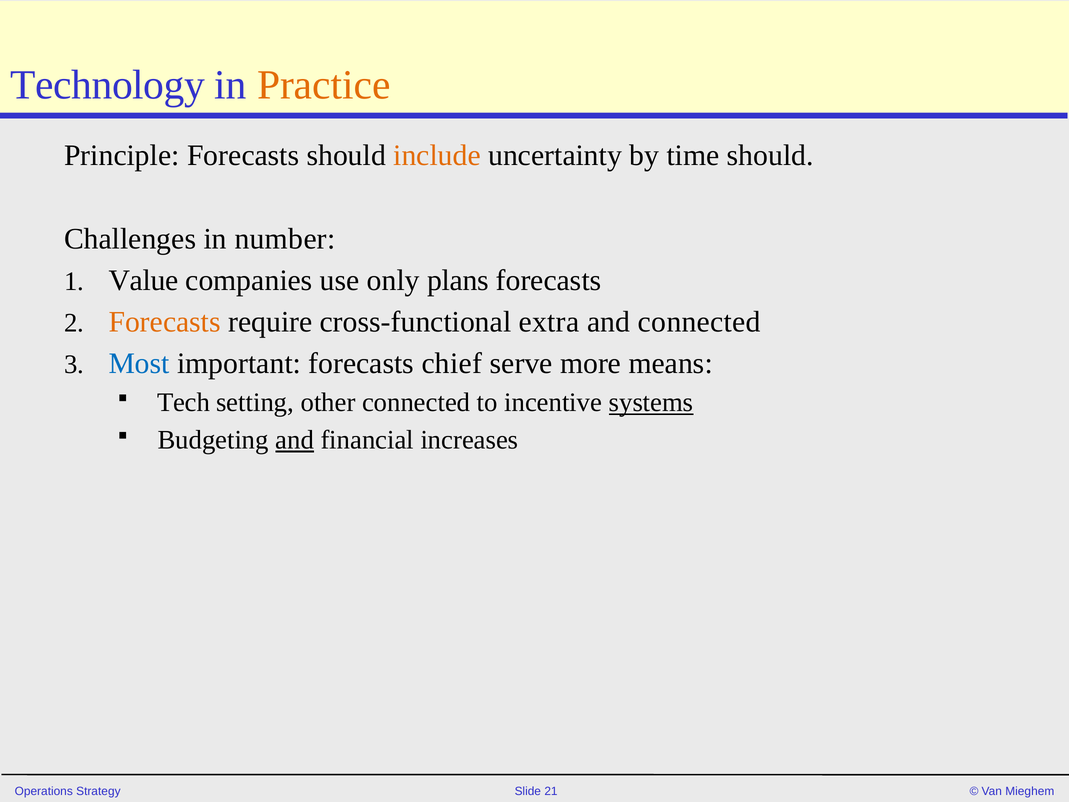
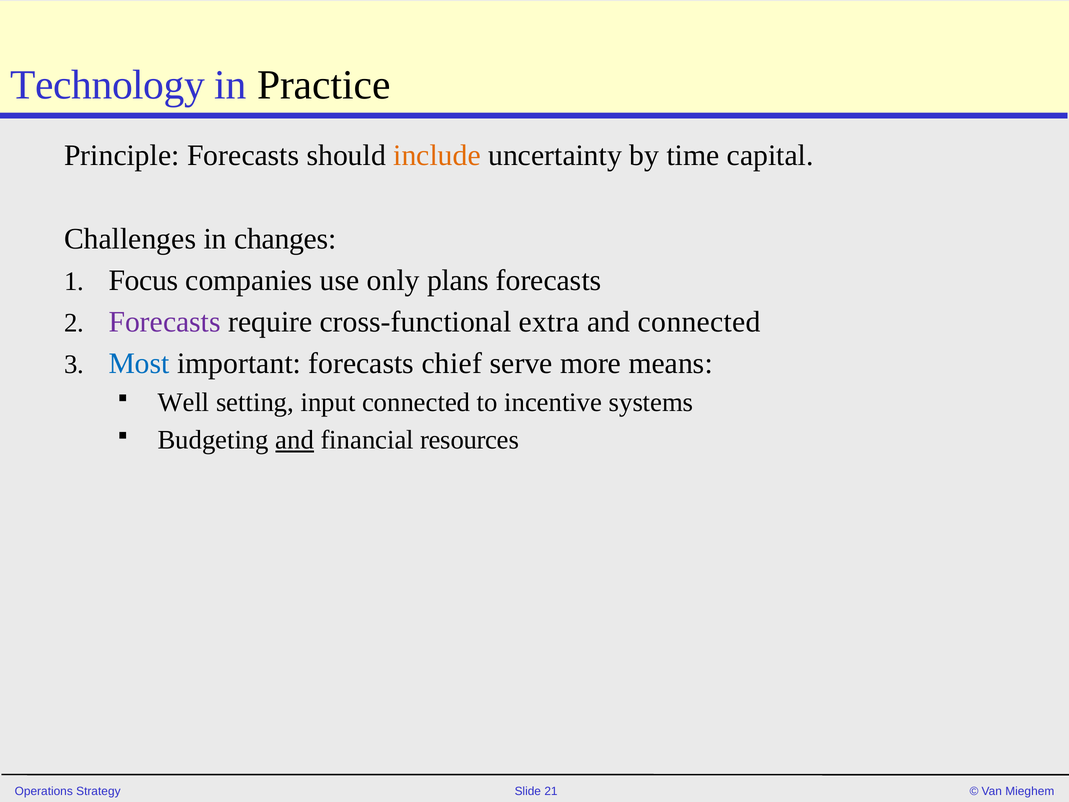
Practice colour: orange -> black
time should: should -> capital
number: number -> changes
Value: Value -> Focus
Forecasts at (165, 322) colour: orange -> purple
Tech: Tech -> Well
other: other -> input
systems underline: present -> none
increases: increases -> resources
